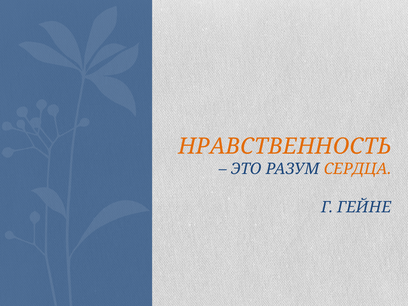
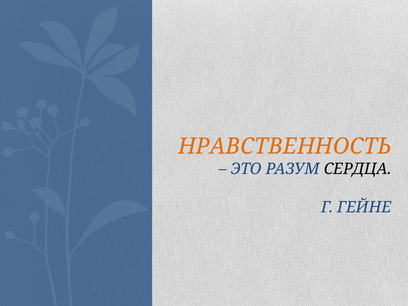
СЕРДЦА colour: orange -> black
